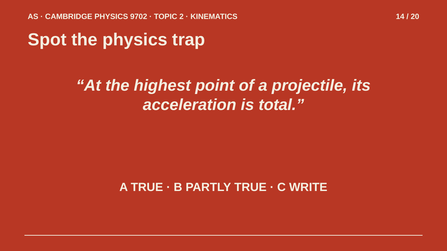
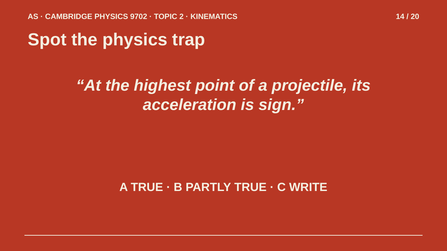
total: total -> sign
